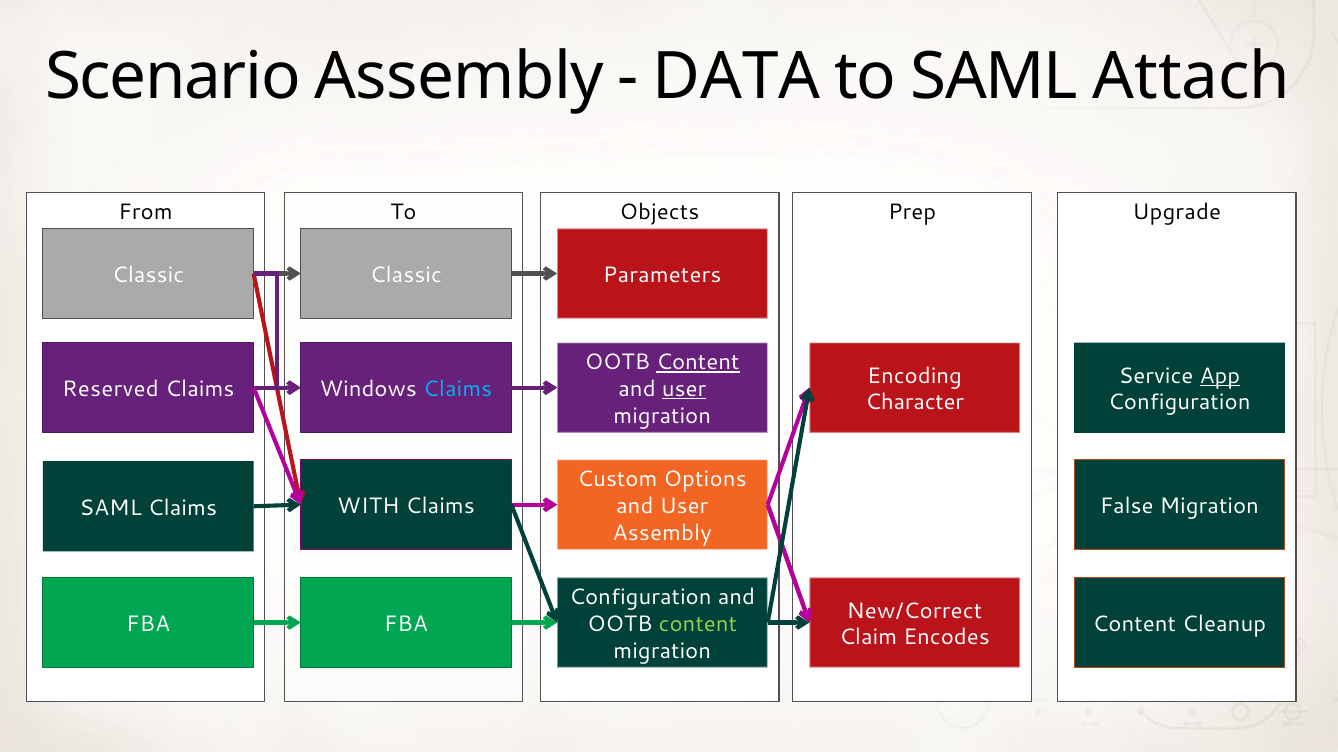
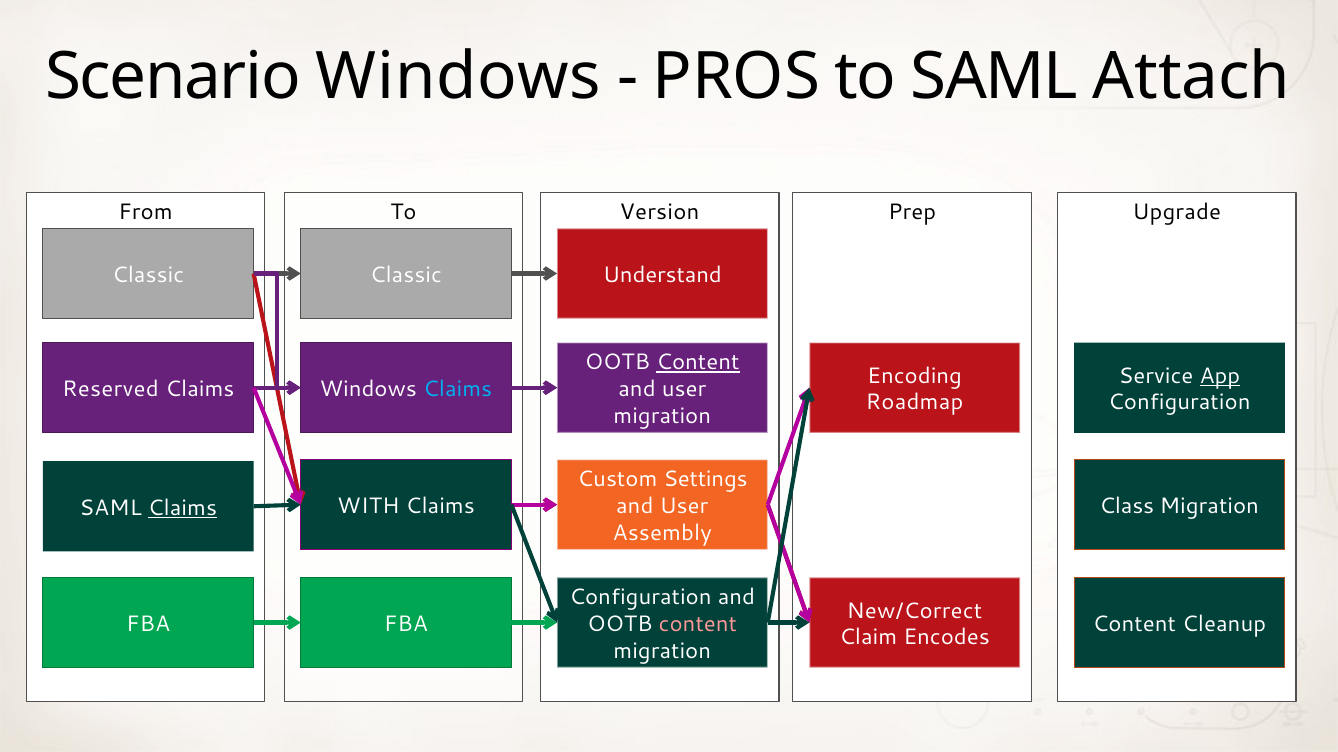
Scenario Assembly: Assembly -> Windows
DATA: DATA -> PROS
Objects: Objects -> Version
Parameters: Parameters -> Understand
user at (684, 389) underline: present -> none
Character: Character -> Roadmap
Options: Options -> Settings
False: False -> Class
Claims at (183, 508) underline: none -> present
content at (698, 625) colour: light green -> pink
